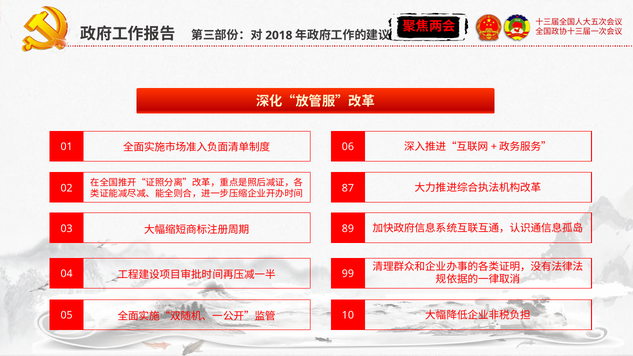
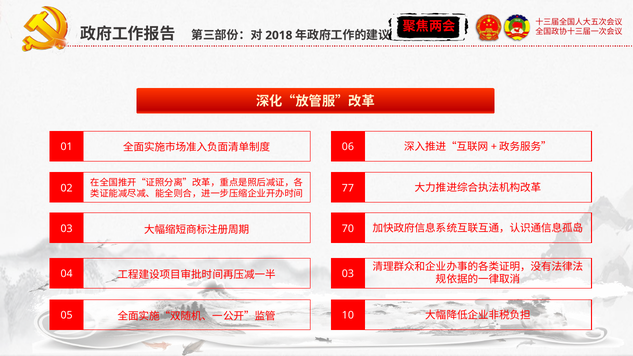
87: 87 -> 77
89: 89 -> 70
99 at (348, 274): 99 -> 03
